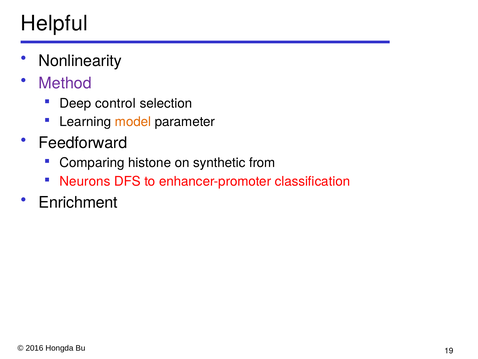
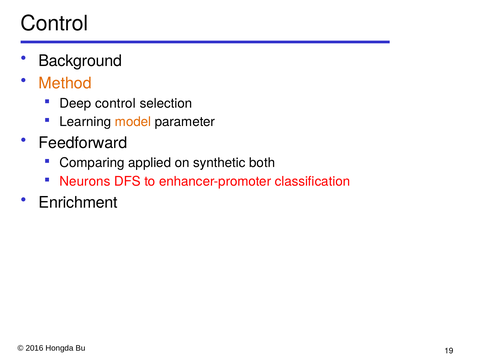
Helpful at (54, 23): Helpful -> Control
Nonlinearity: Nonlinearity -> Background
Method colour: purple -> orange
histone: histone -> applied
from: from -> both
